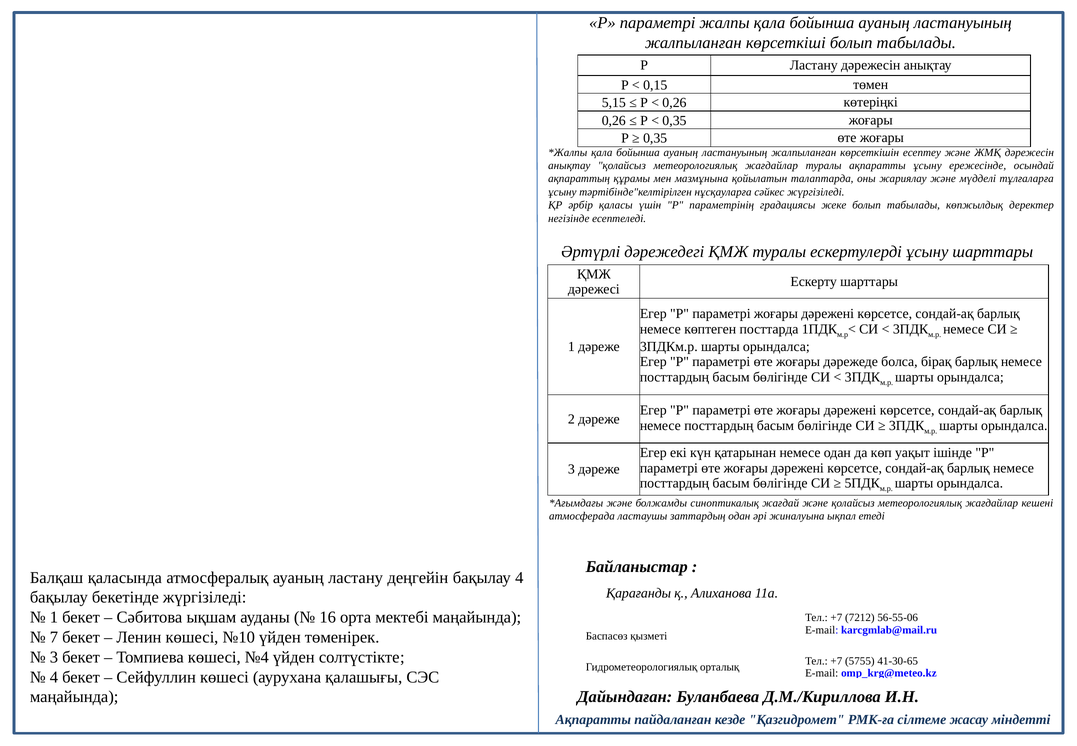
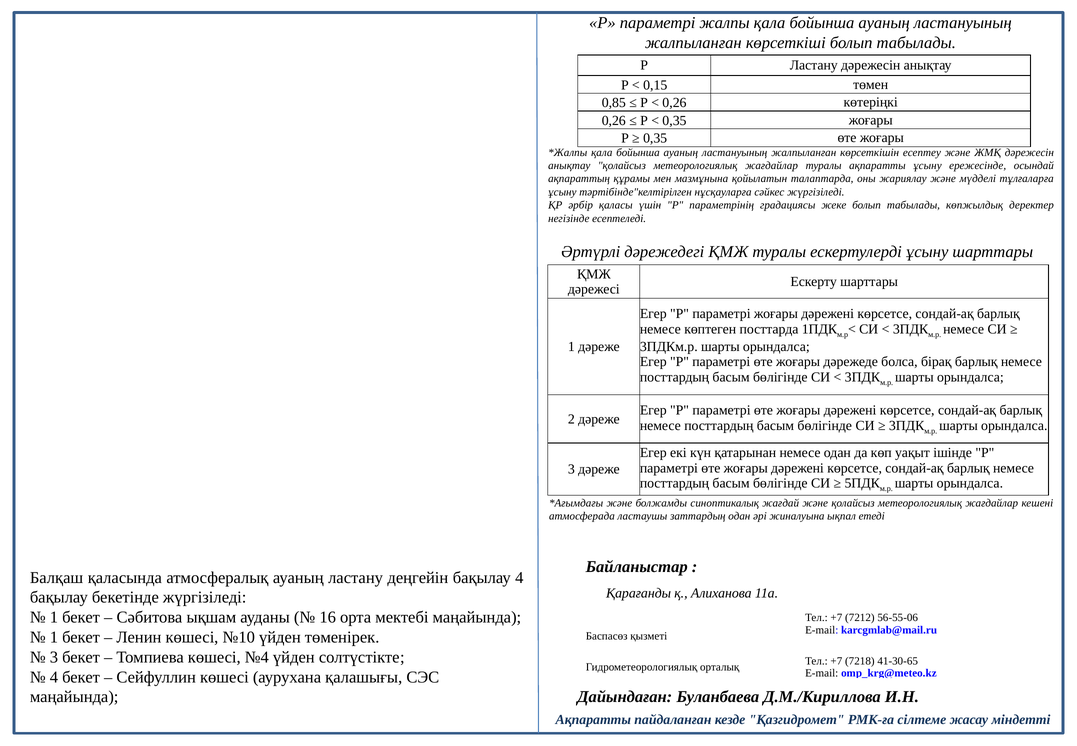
5,15: 5,15 -> 0,85
7 at (54, 637): 7 -> 1
5755: 5755 -> 7218
